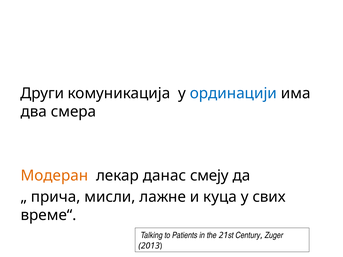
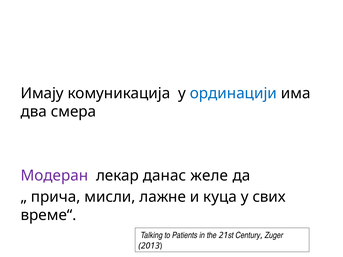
Други: Други -> Имају
Модеран colour: orange -> purple
смеју: смеју -> желе
